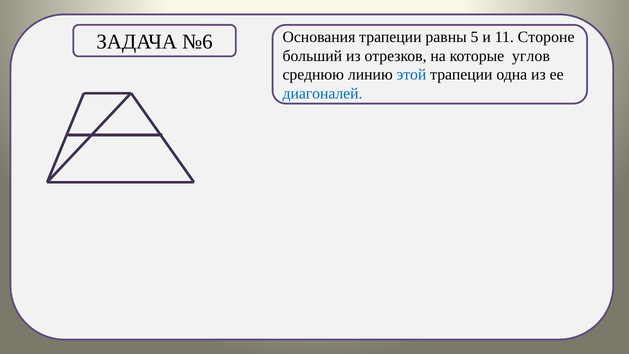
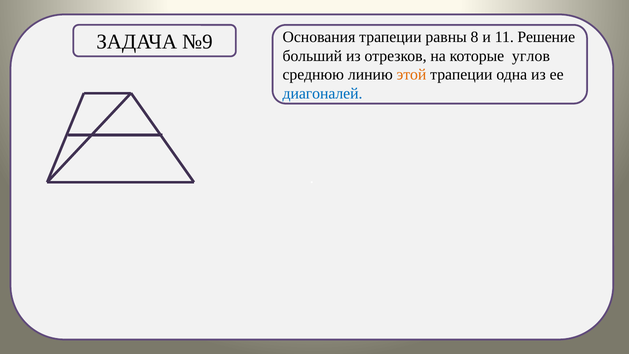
5: 5 -> 8
Стороне: Стороне -> Решение
№6: №6 -> №9
этой colour: blue -> orange
